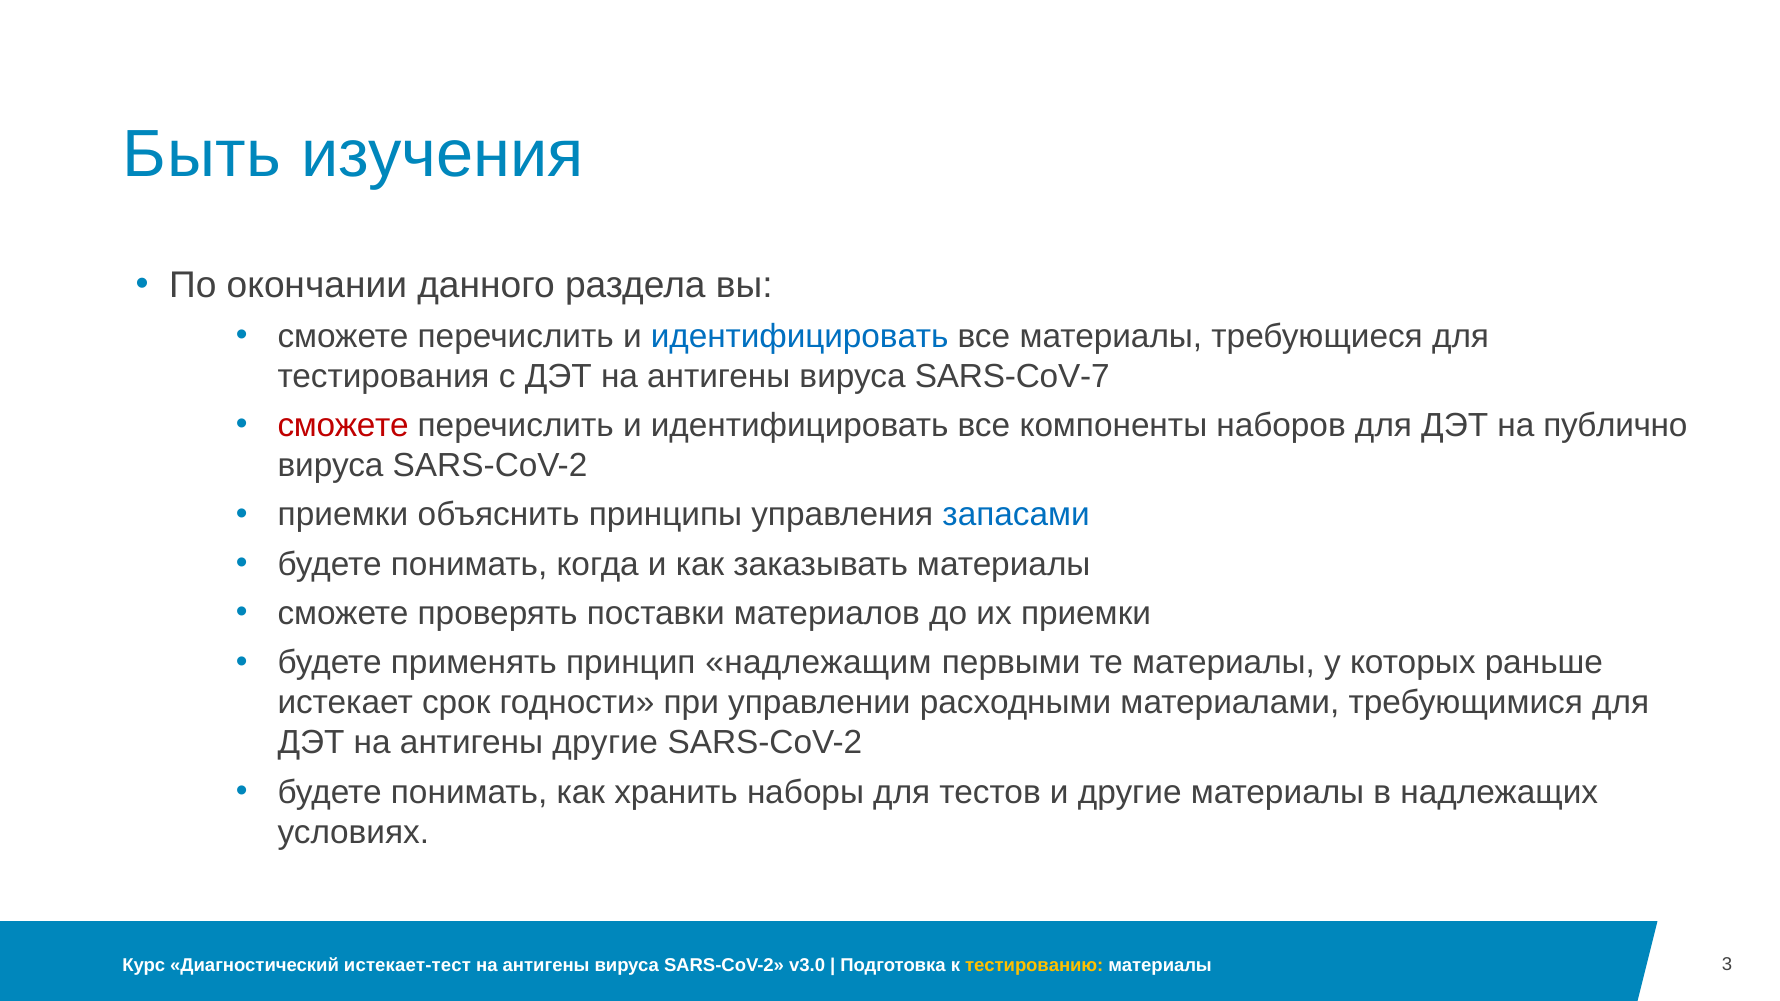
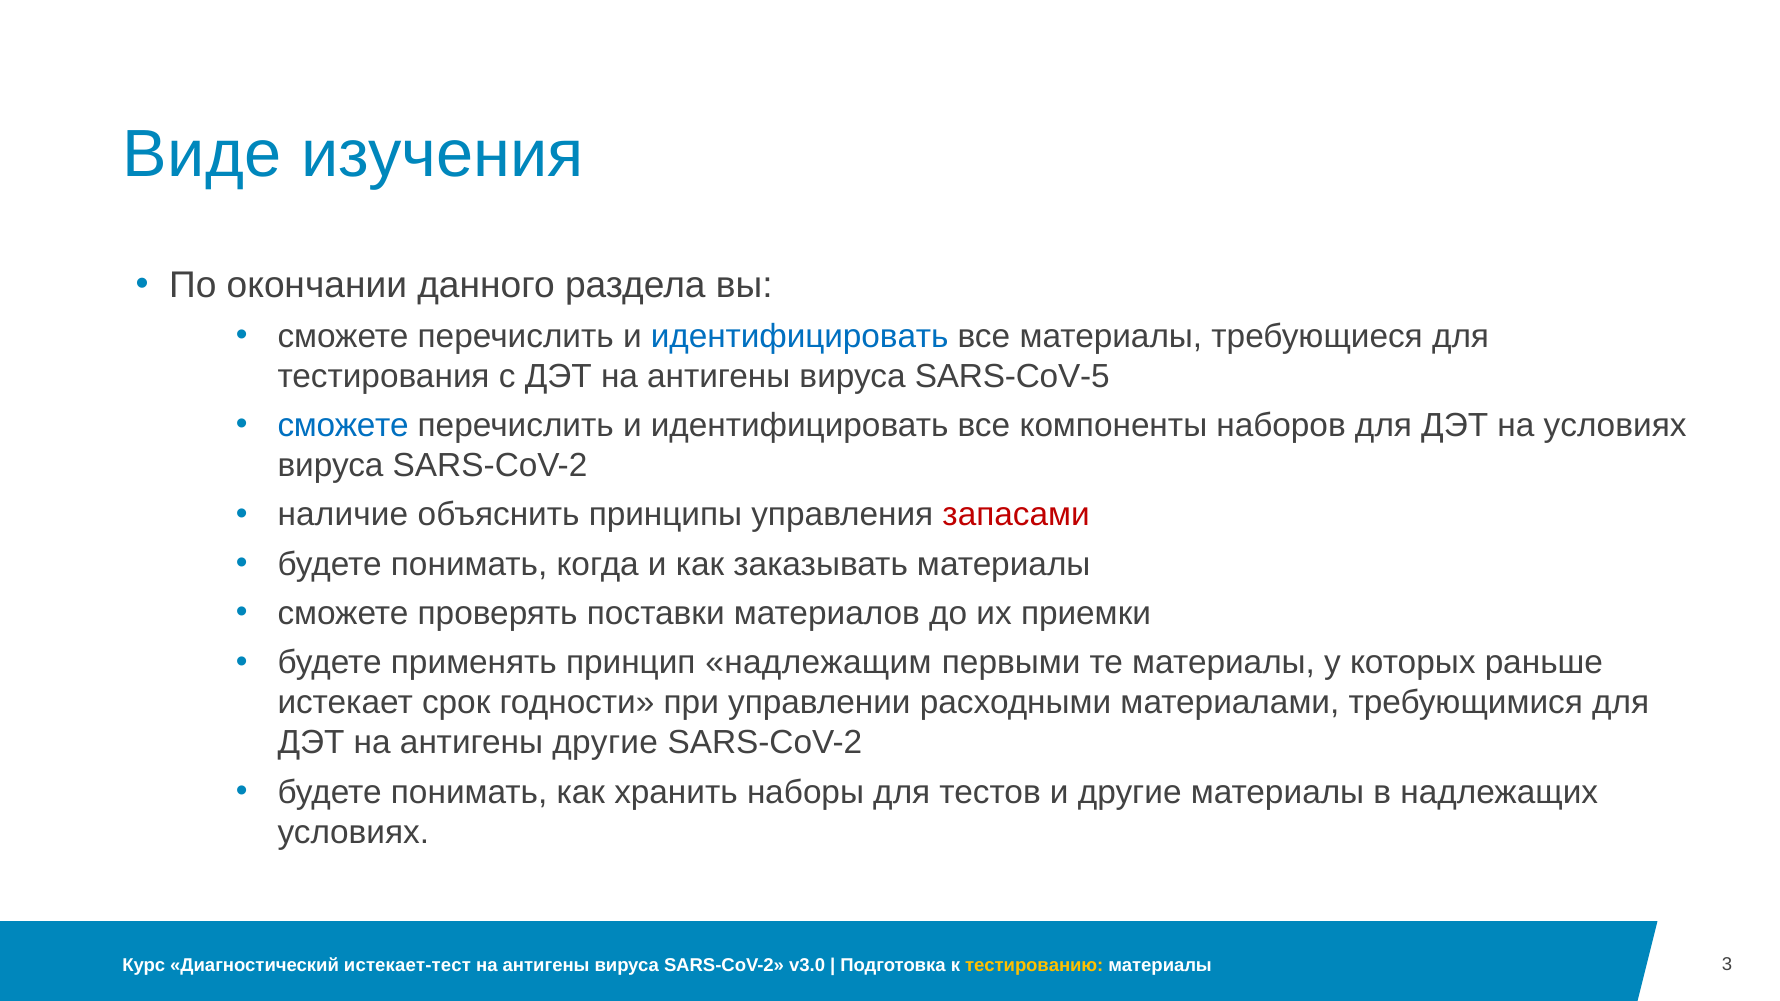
Быть: Быть -> Виде
SARS-CoV-7: SARS-CoV-7 -> SARS-CoV-5
сможете at (343, 426) colour: red -> blue
на публично: публично -> условиях
приемки at (343, 515): приемки -> наличие
запасами colour: blue -> red
